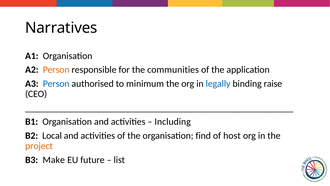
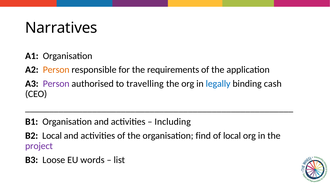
communities: communities -> requirements
Person at (56, 83) colour: blue -> purple
minimum: minimum -> travelling
raise: raise -> cash
of host: host -> local
project colour: orange -> purple
Make: Make -> Loose
future: future -> words
